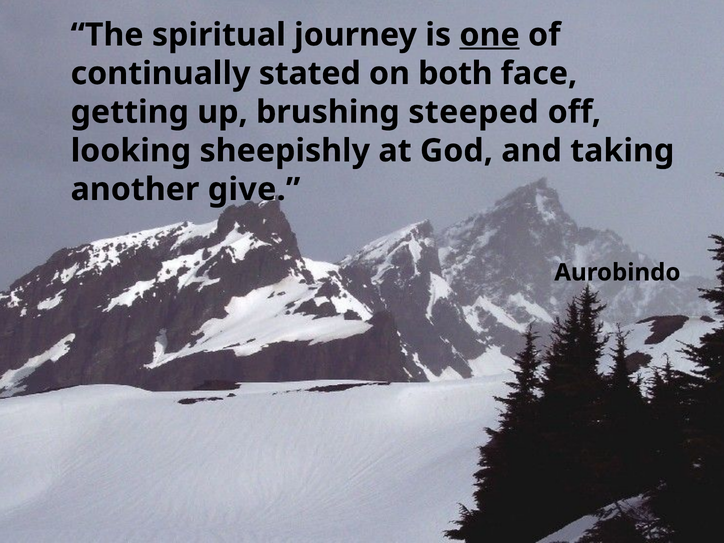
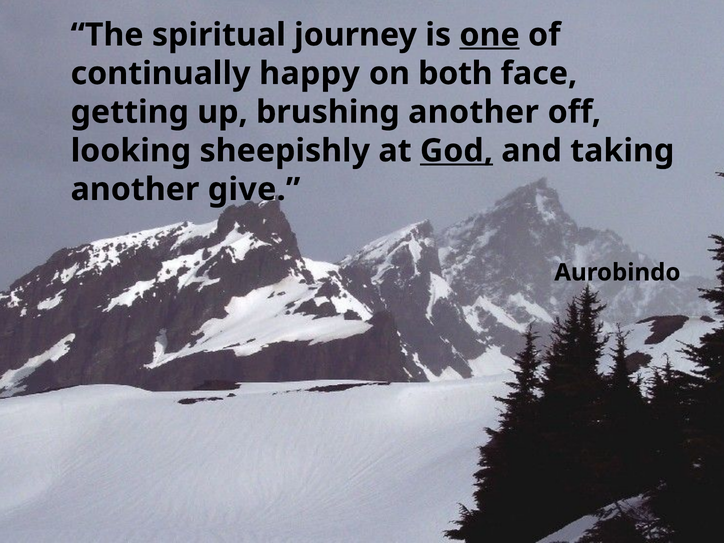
stated: stated -> happy
brushing steeped: steeped -> another
God underline: none -> present
